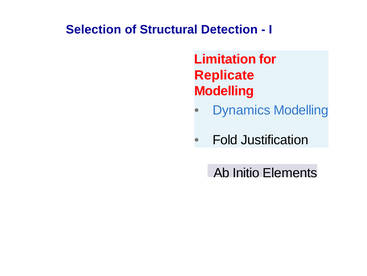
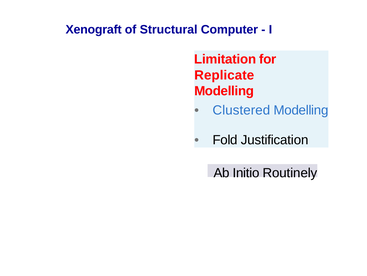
Selection: Selection -> Xenograft
Detection: Detection -> Computer
Dynamics: Dynamics -> Clustered
Elements: Elements -> Routinely
